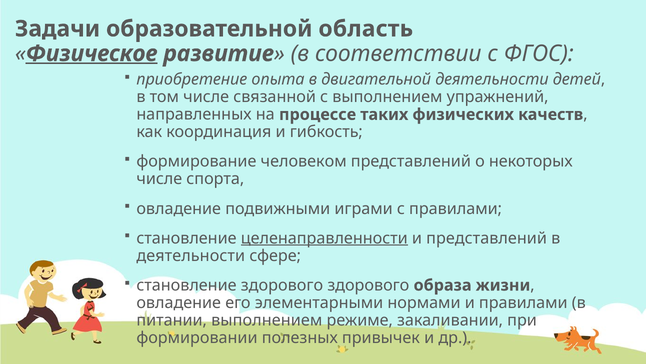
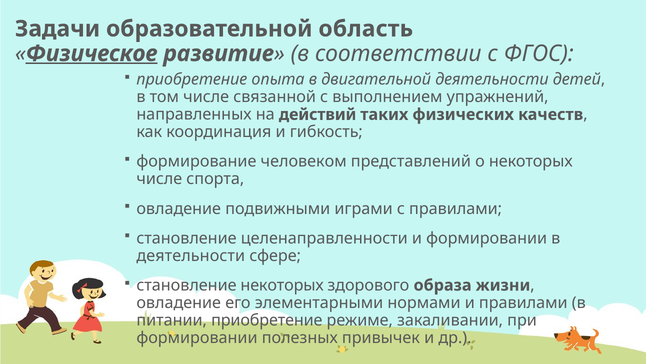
процессе: процессе -> действий
целенаправленности underline: present -> none
и представлений: представлений -> формировании
становление здорового: здорового -> некоторых
питании выполнением: выполнением -> приобретение
